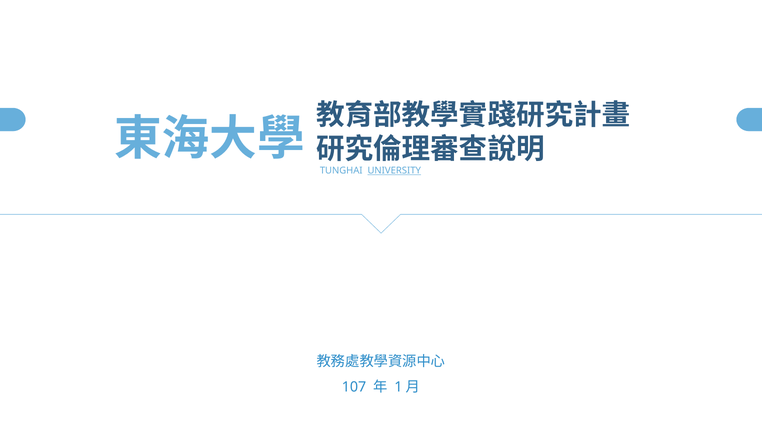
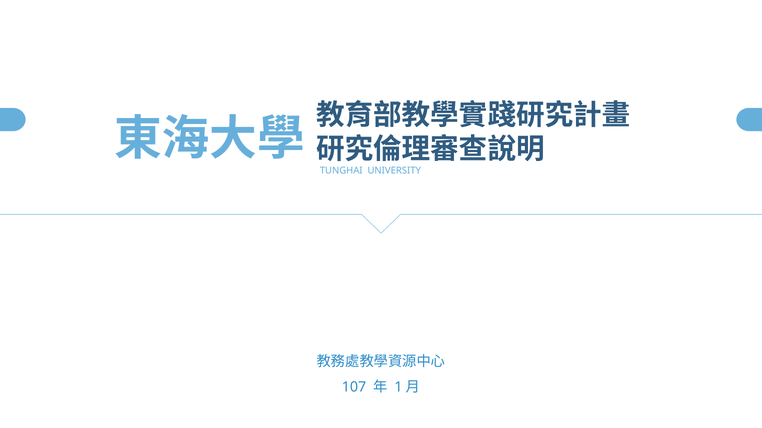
UNIVERSITY underline: present -> none
